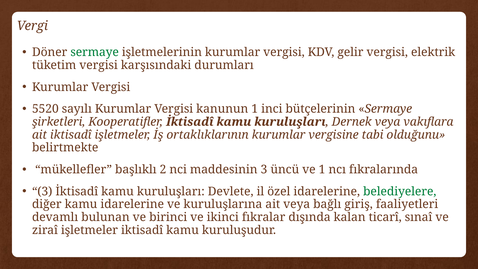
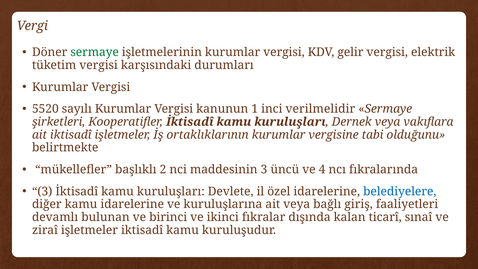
bütçelerinin: bütçelerinin -> verilmelidir
ve 1: 1 -> 4
belediyelere colour: green -> blue
